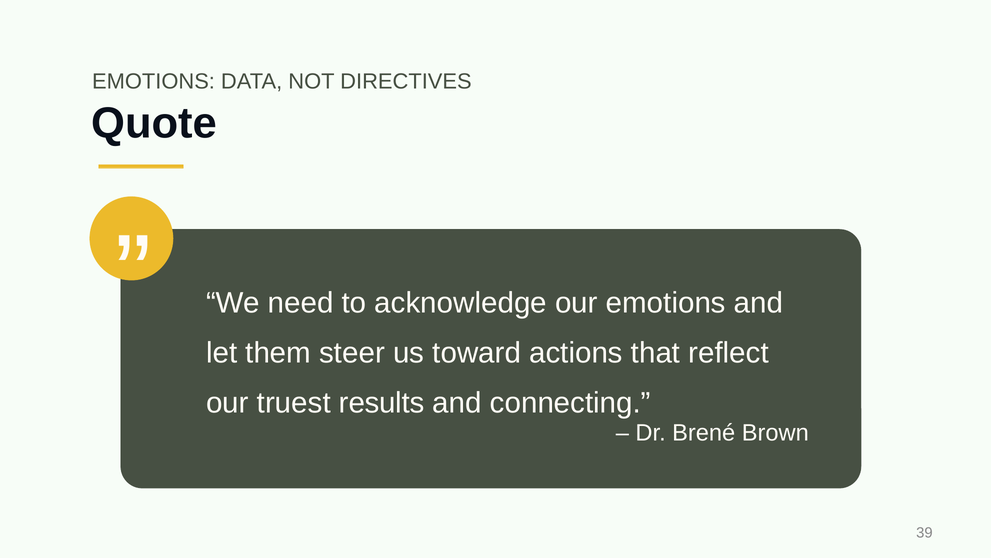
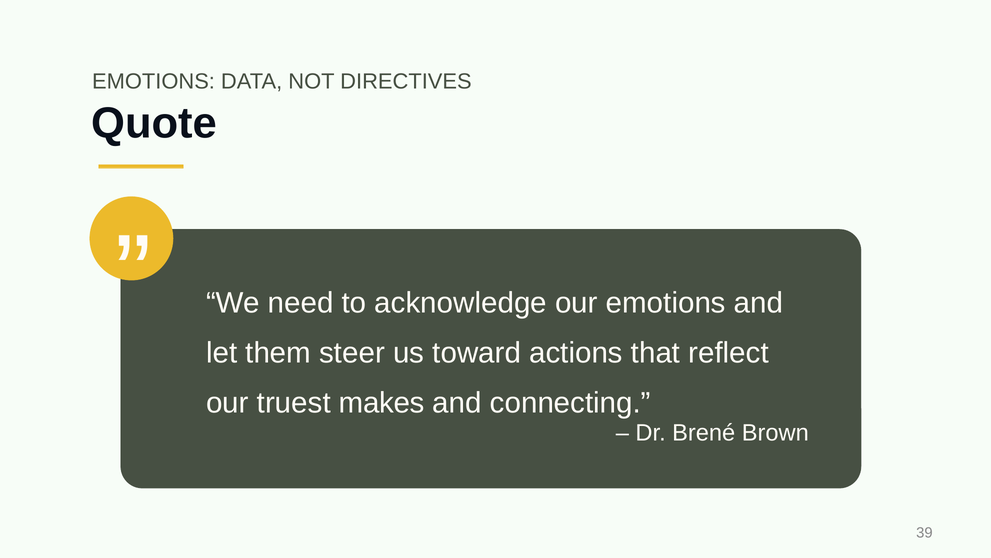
results: results -> makes
